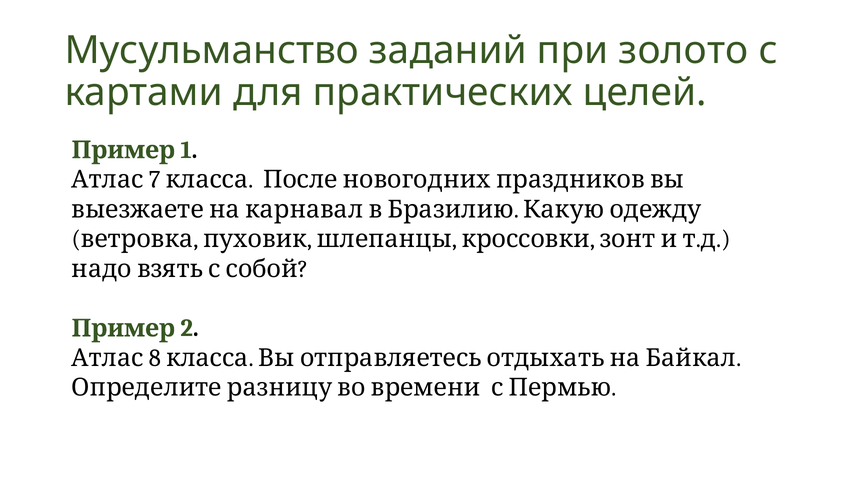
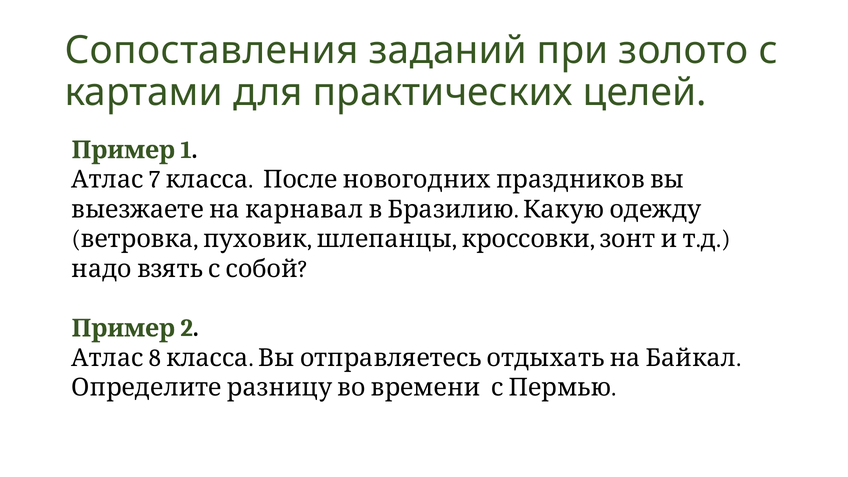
Мусульманство: Мусульманство -> Сопоставления
